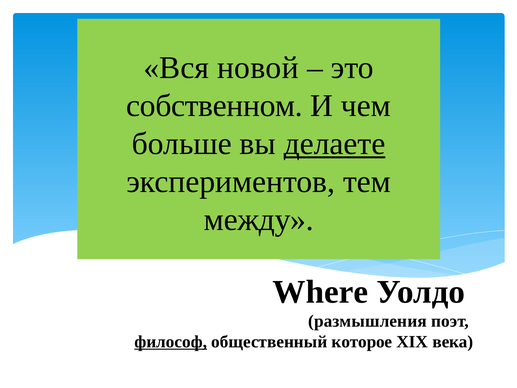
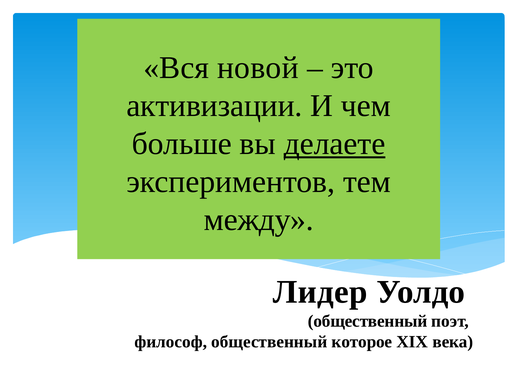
собственном: собственном -> активизации
Where: Where -> Лидер
размышления at (367, 321): размышления -> общественный
философ underline: present -> none
